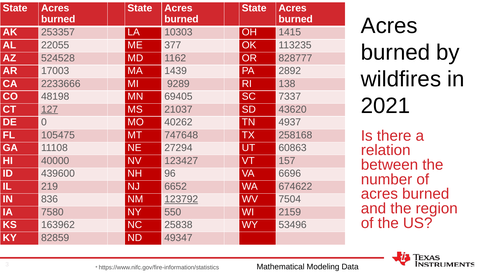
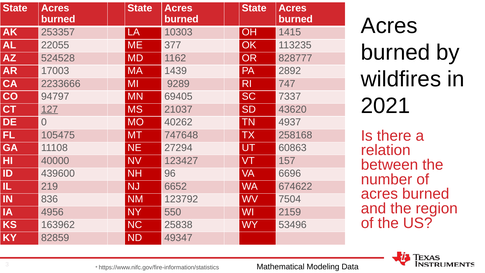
138: 138 -> 747
48198: 48198 -> 94797
123792 underline: present -> none
7580: 7580 -> 4956
